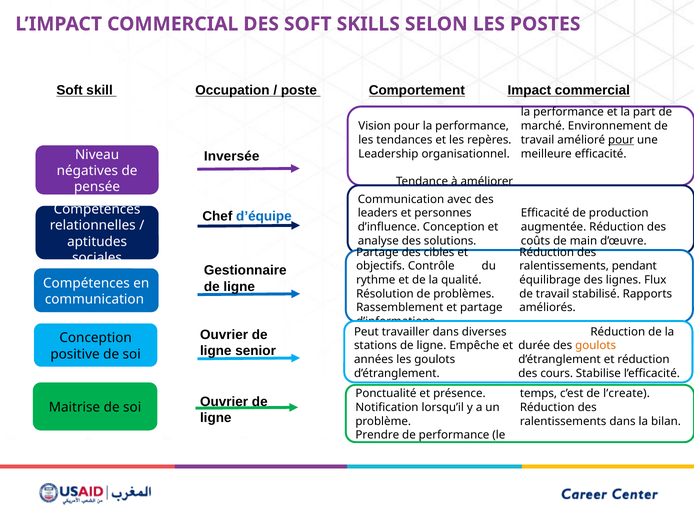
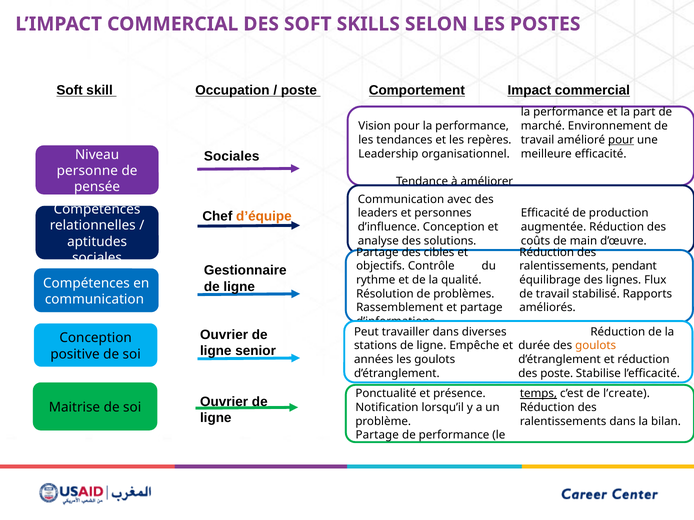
Inversée at (232, 156): Inversée -> Sociales
négatives: négatives -> personne
d’équipe colour: blue -> orange
des cours: cours -> poste
temps underline: none -> present
Prendre at (377, 436): Prendre -> Partage
